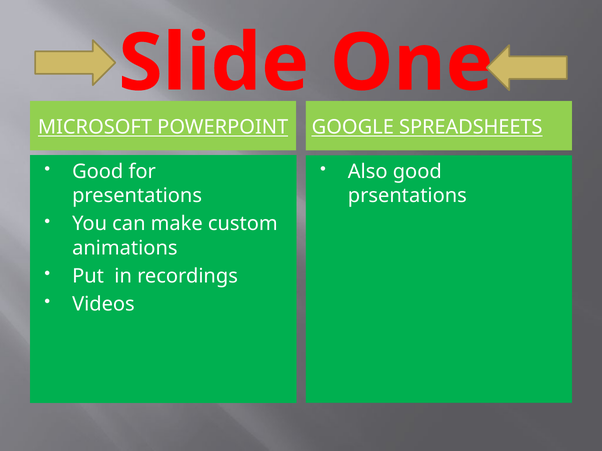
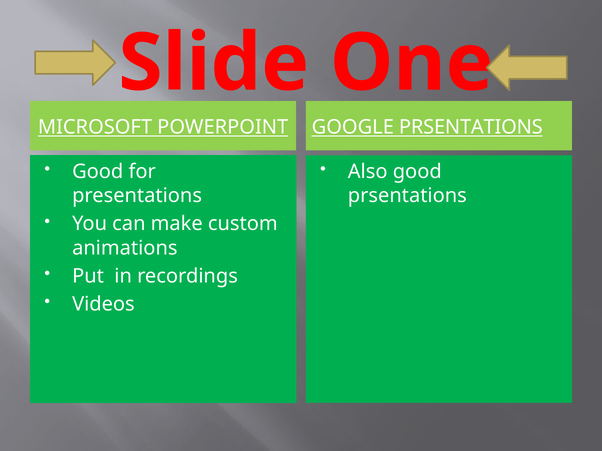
GOOGLE SPREADSHEETS: SPREADSHEETS -> PRSENTATIONS
